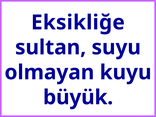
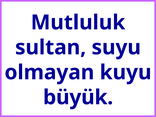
Eksikliğe: Eksikliğe -> Mutluluk
